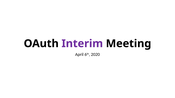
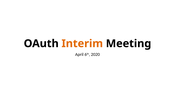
Interim colour: purple -> orange
